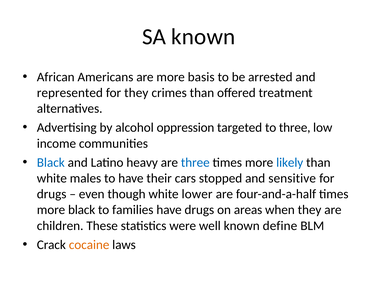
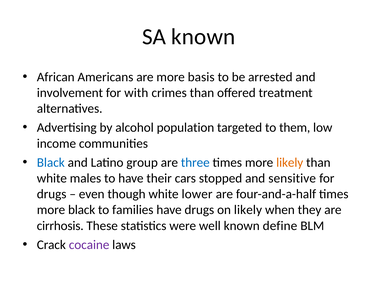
represented: represented -> involvement
for they: they -> with
oppression: oppression -> population
to three: three -> them
heavy: heavy -> group
likely at (290, 162) colour: blue -> orange
on areas: areas -> likely
children: children -> cirrhosis
cocaine colour: orange -> purple
